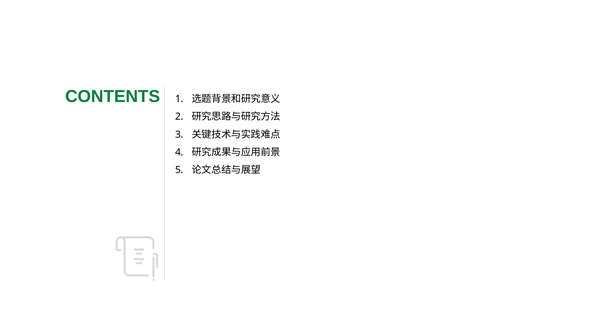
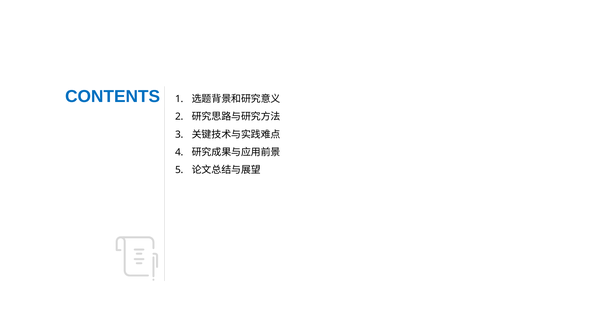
CONTENTS colour: green -> blue
